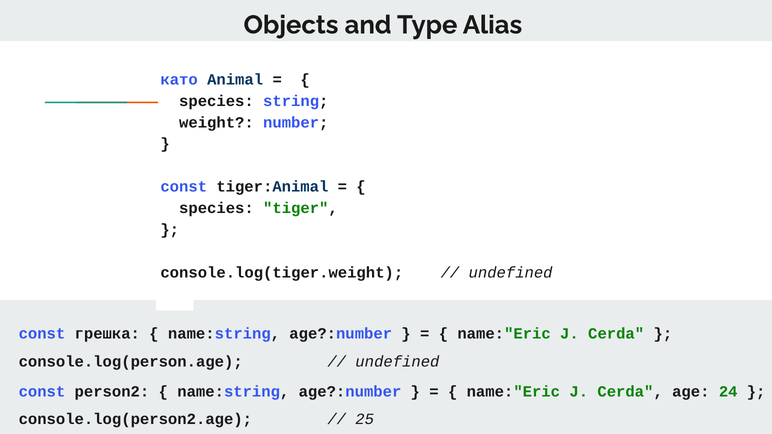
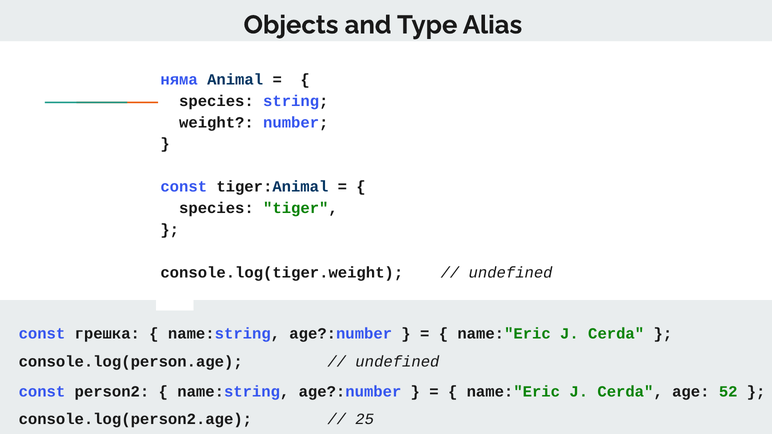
като: като -> няма
24: 24 -> 52
